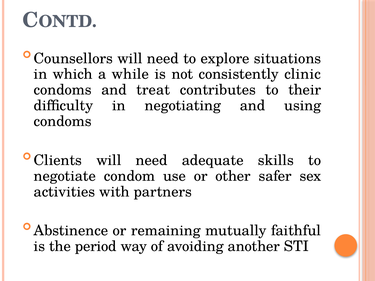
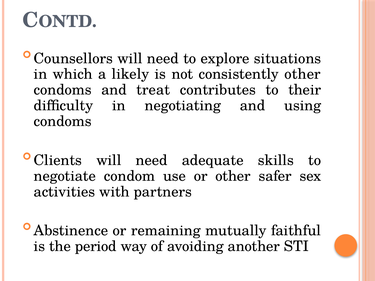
while: while -> likely
consistently clinic: clinic -> other
